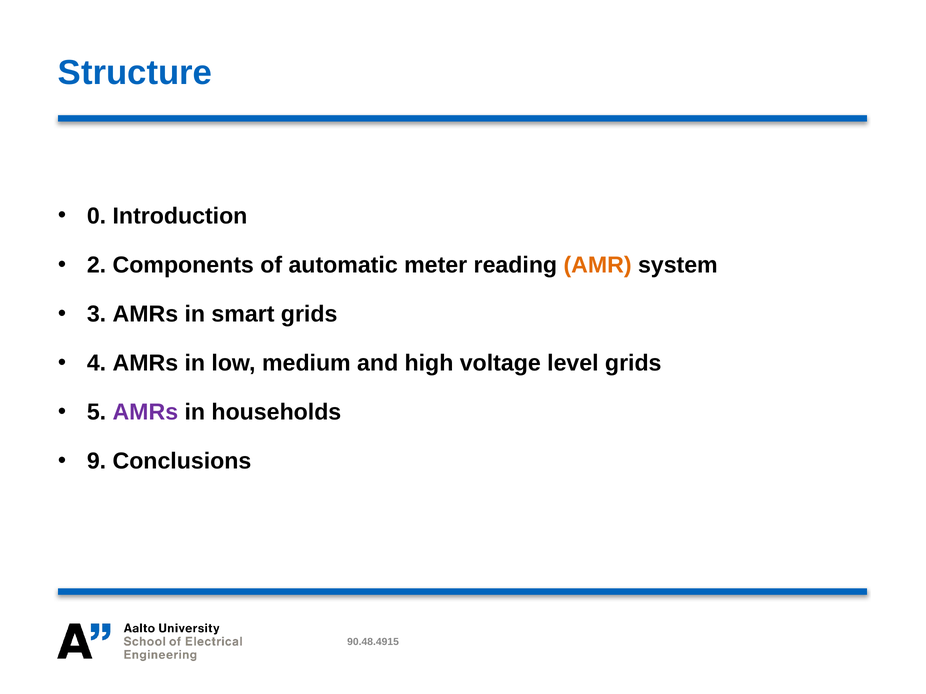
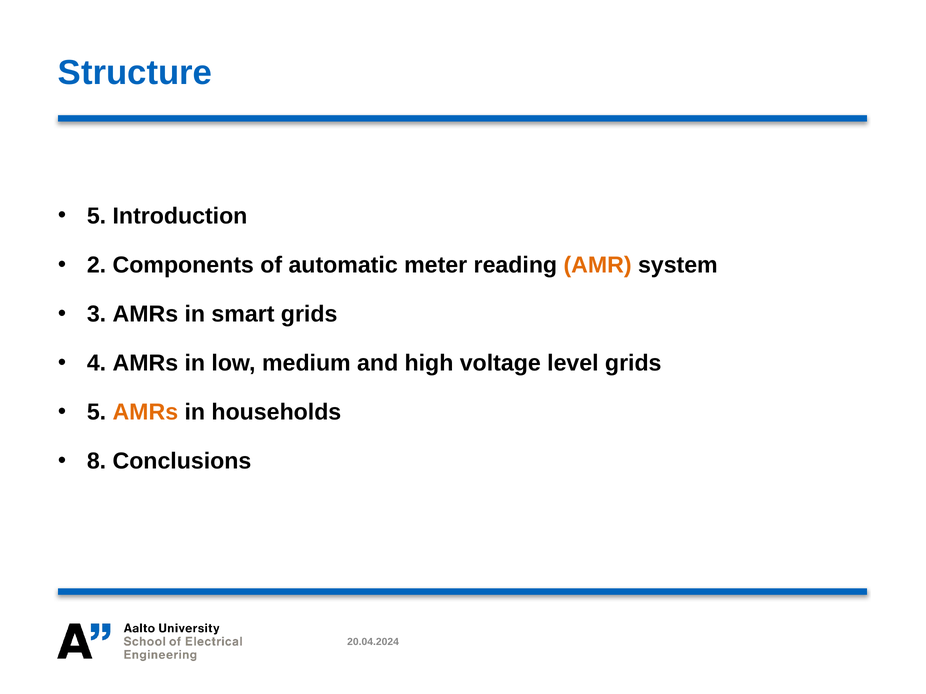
0 at (97, 216): 0 -> 5
AMRs at (145, 413) colour: purple -> orange
9: 9 -> 8
90.48.4915: 90.48.4915 -> 20.04.2024
